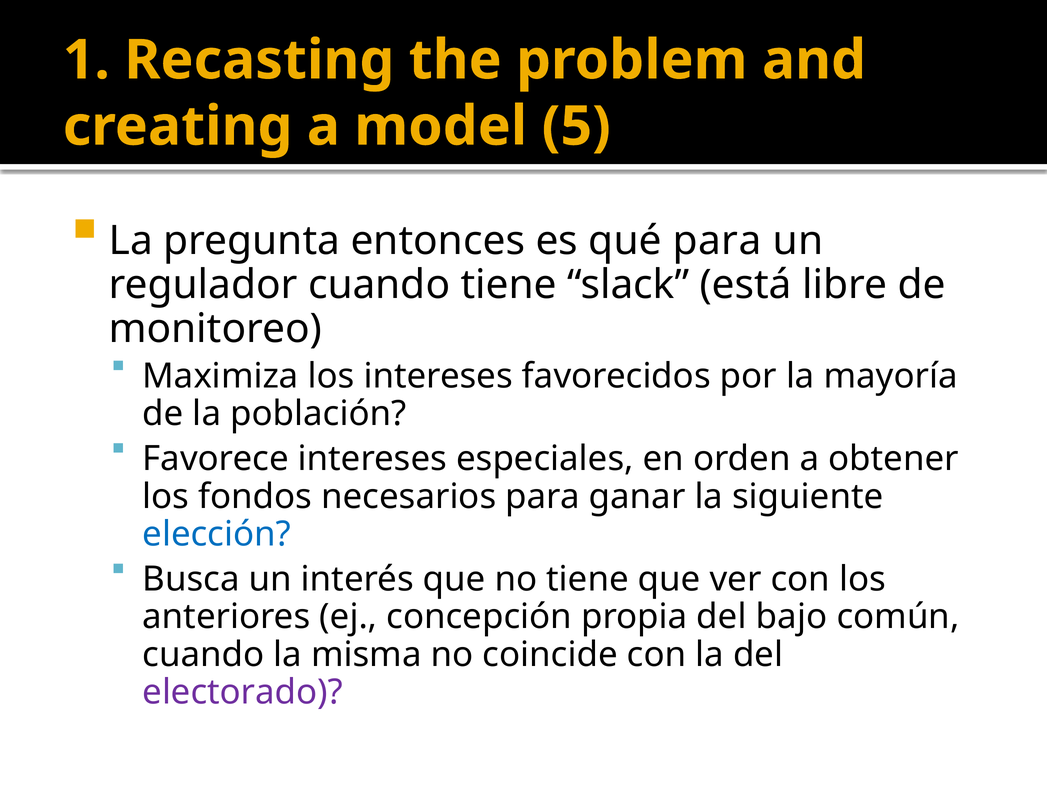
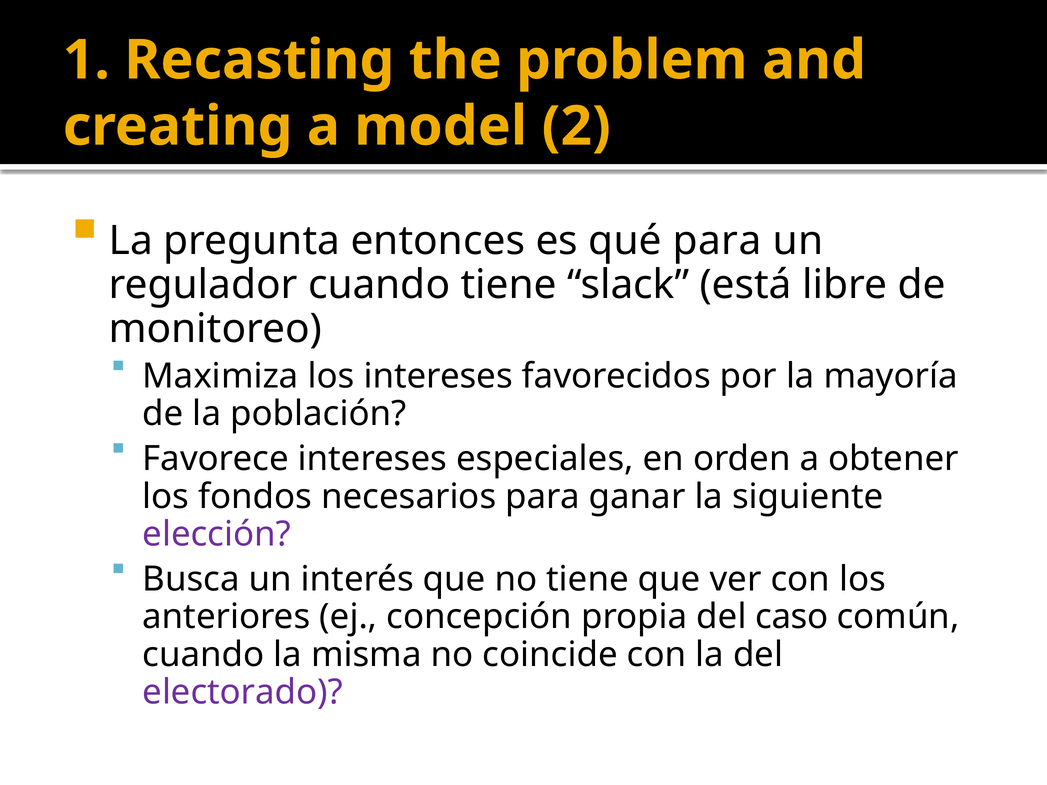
5: 5 -> 2
elección colour: blue -> purple
bajo: bajo -> caso
